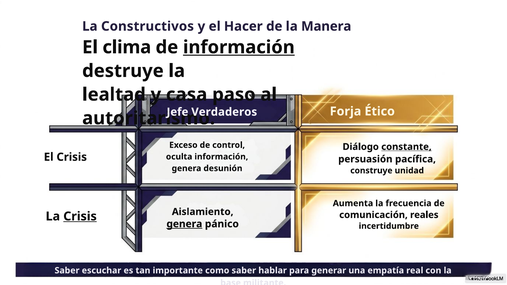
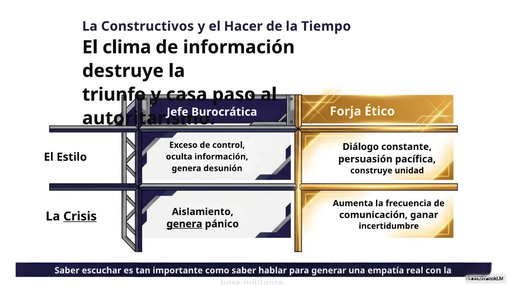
Manera: Manera -> Tiempo
información at (239, 47) underline: present -> none
lealtad: lealtad -> triunfo
Verdaderos: Verdaderos -> Burocrática
constante underline: present -> none
El Crisis: Crisis -> Estilo
reales: reales -> ganar
